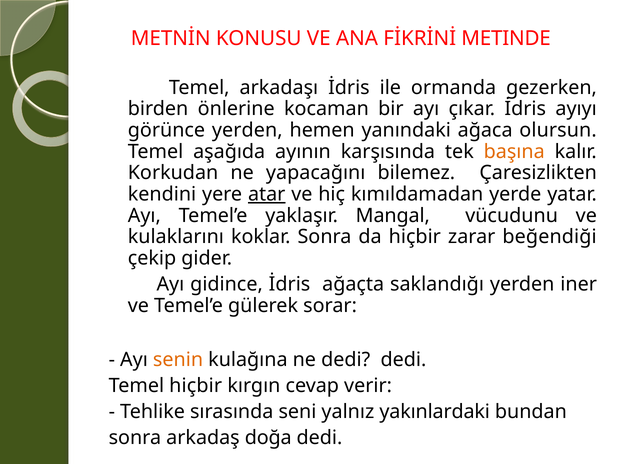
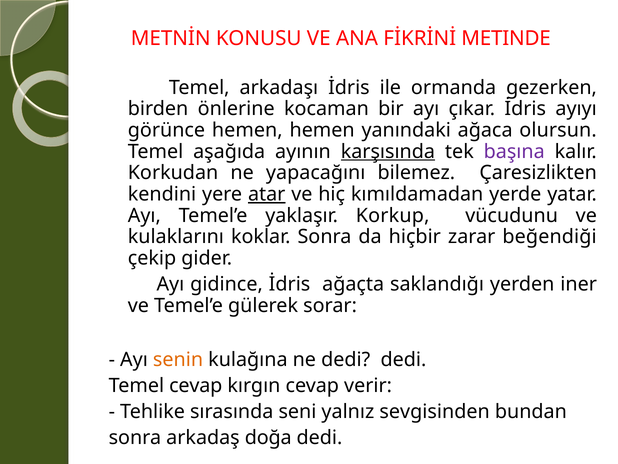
görünce yerden: yerden -> hemen
karşısında underline: none -> present
başına colour: orange -> purple
Mangal: Mangal -> Korkup
Temel hiçbir: hiçbir -> cevap
yakınlardaki: yakınlardaki -> sevgisinden
